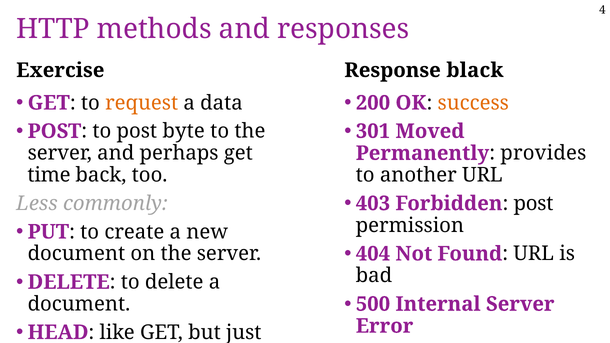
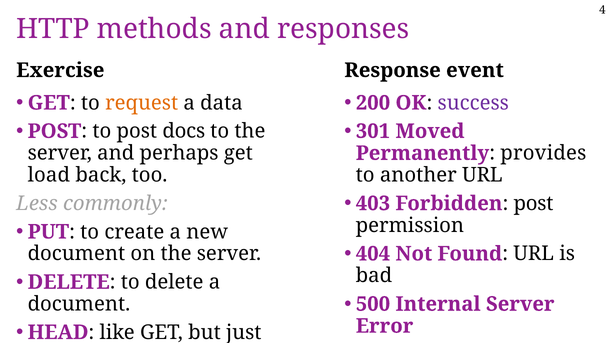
black: black -> event
success colour: orange -> purple
byte: byte -> docs
time: time -> load
